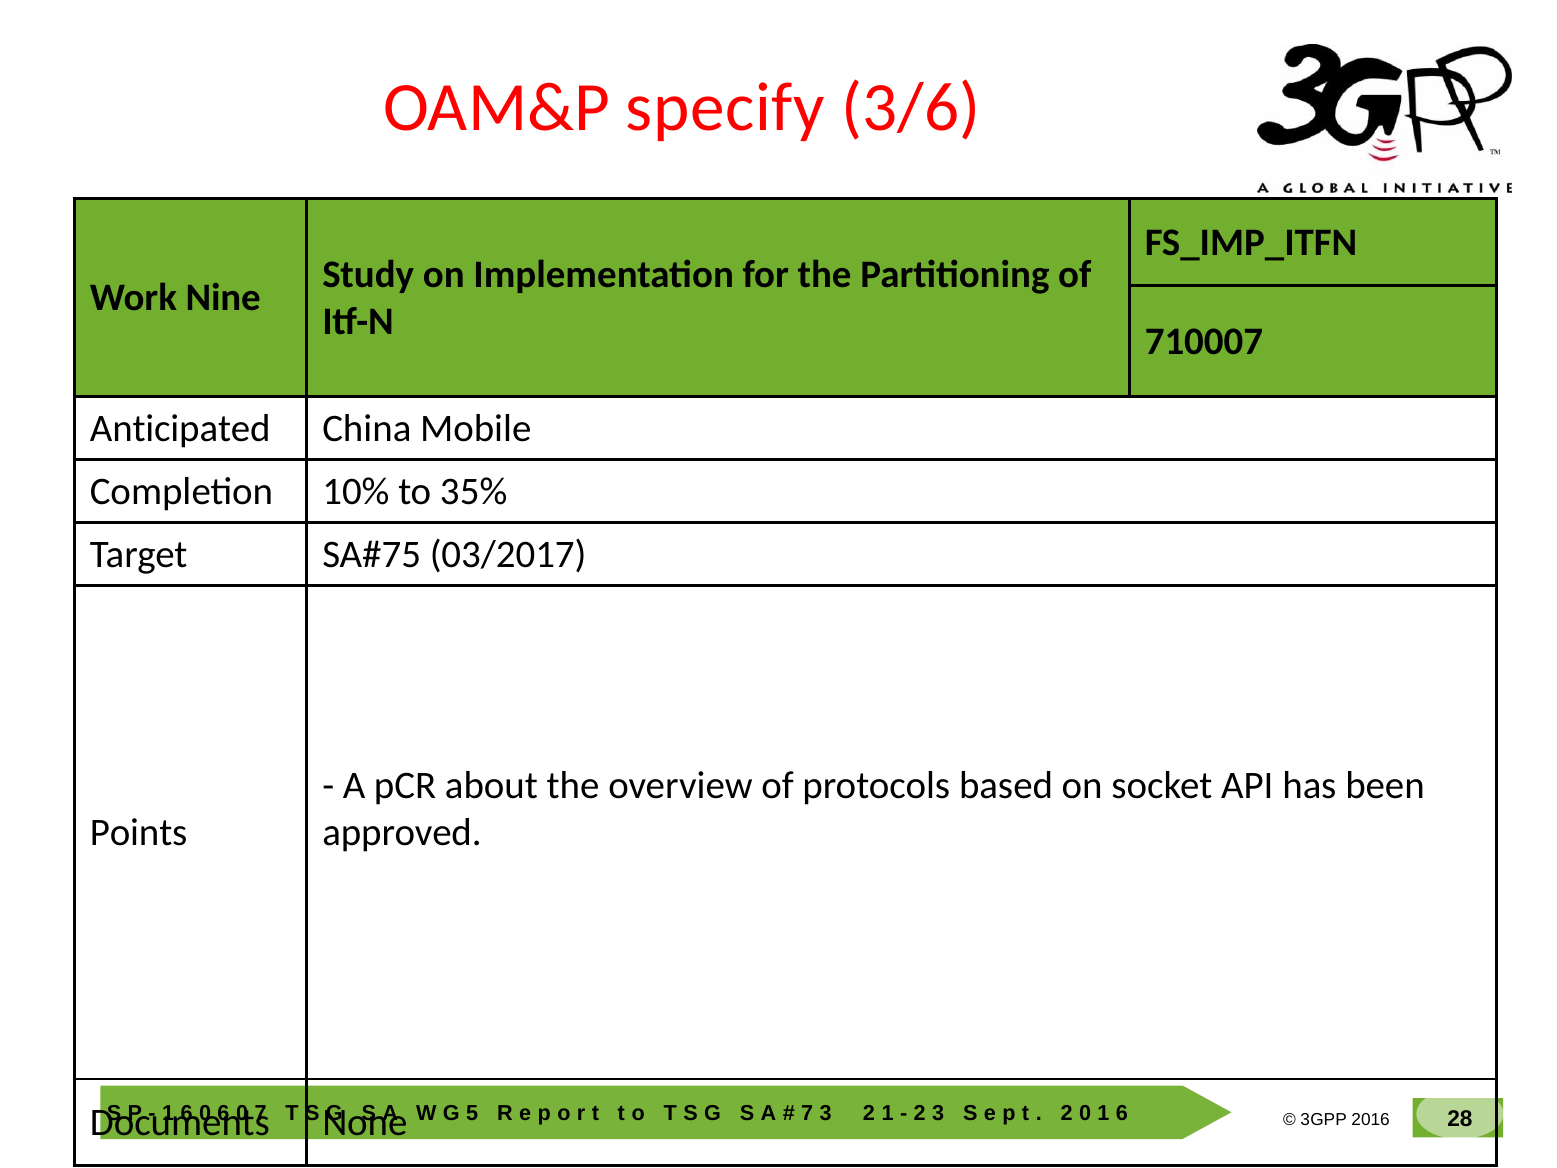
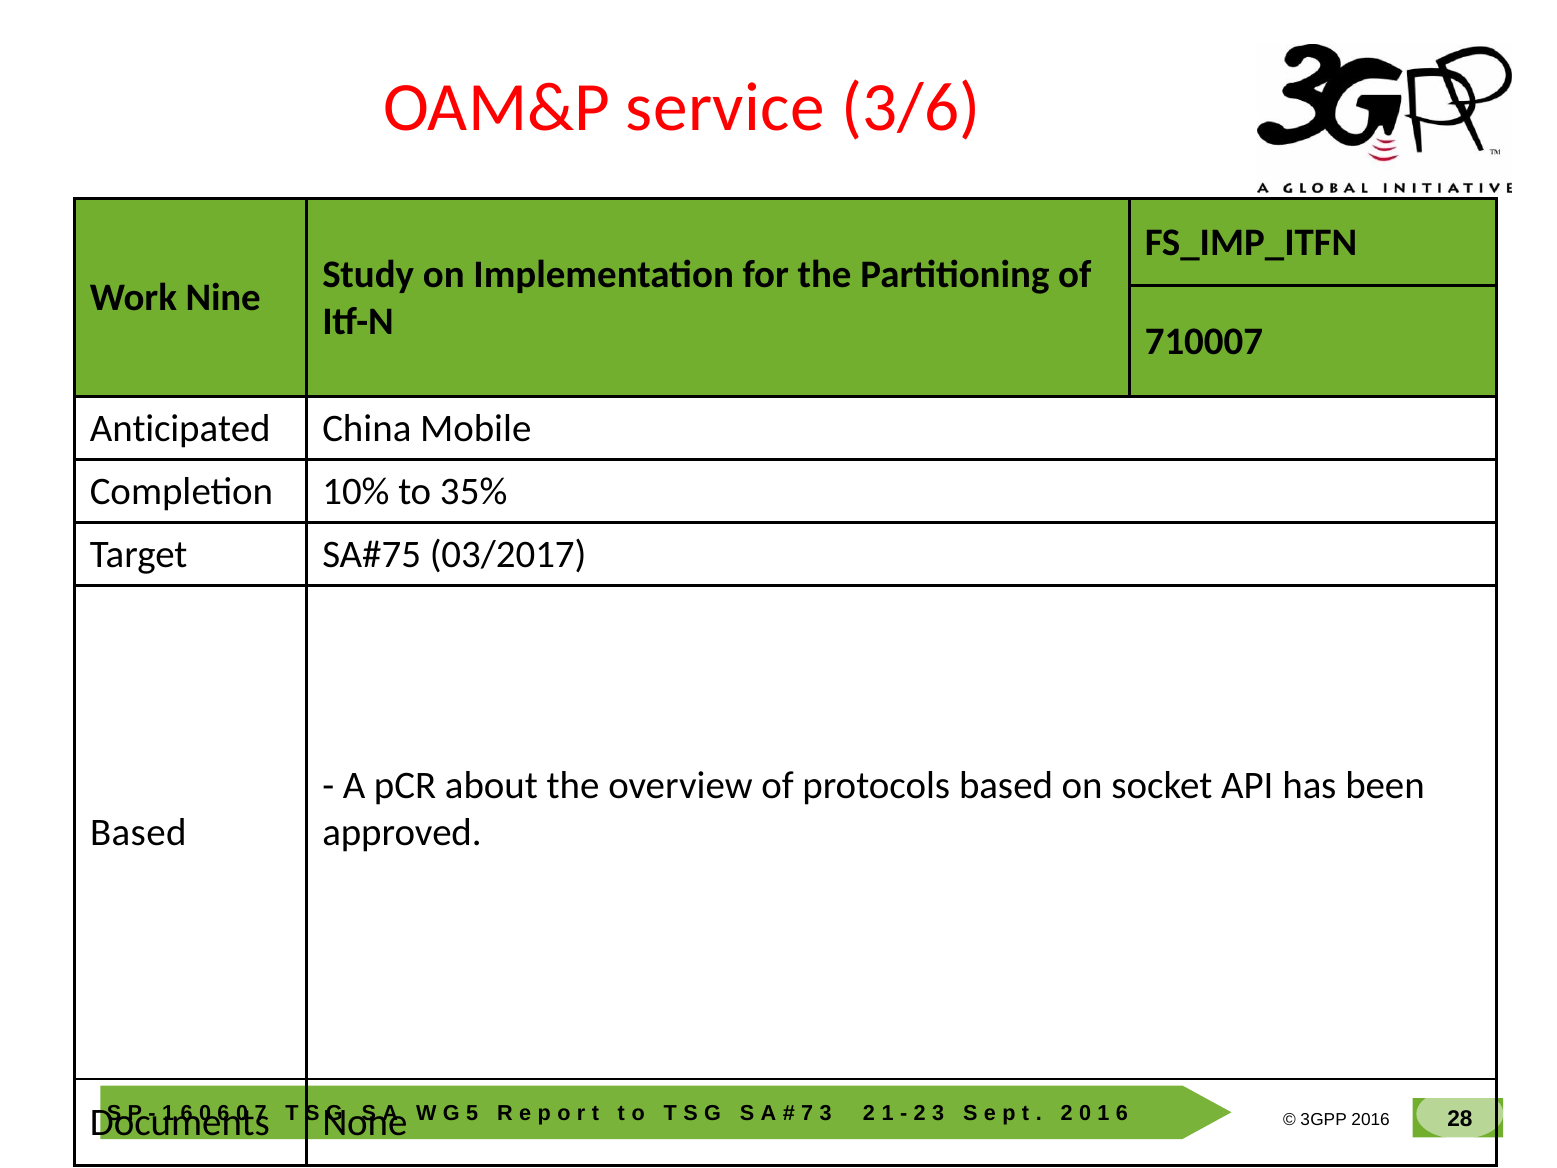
specify: specify -> service
Points at (139, 833): Points -> Based
